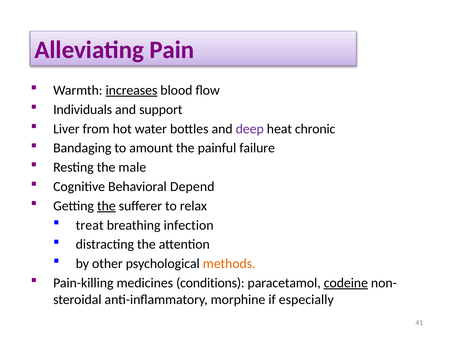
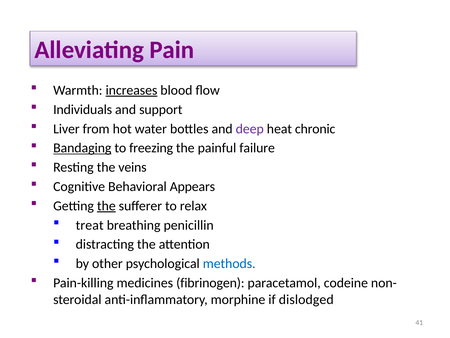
Bandaging underline: none -> present
amount: amount -> freezing
male: male -> veins
Depend: Depend -> Appears
infection: infection -> penicillin
methods colour: orange -> blue
conditions: conditions -> fibrinogen
codeine underline: present -> none
especially: especially -> dislodged
